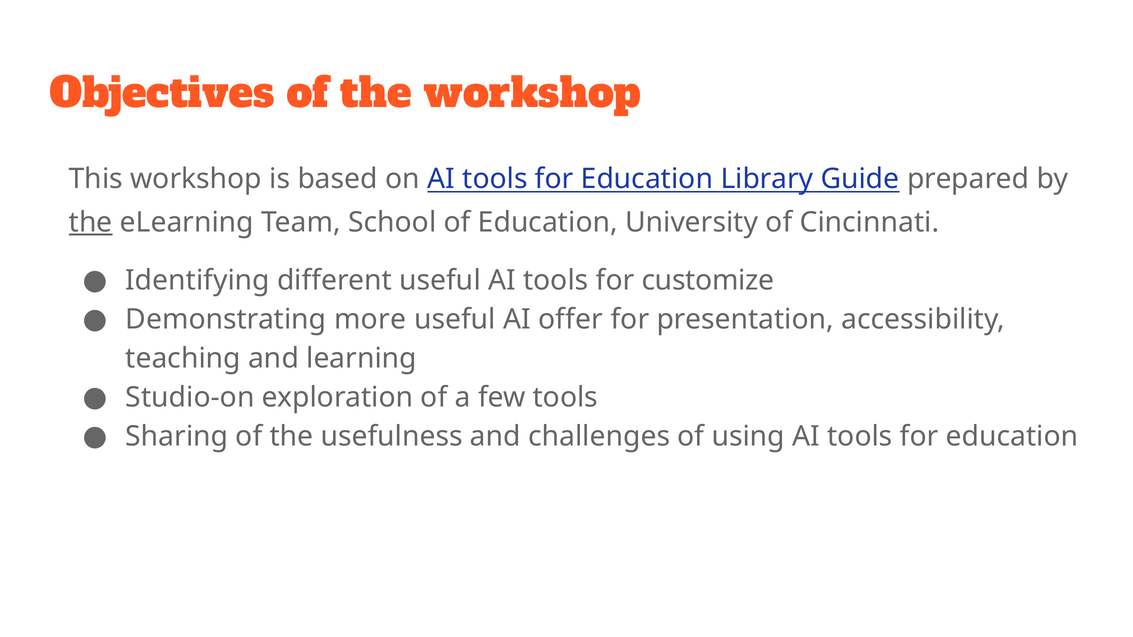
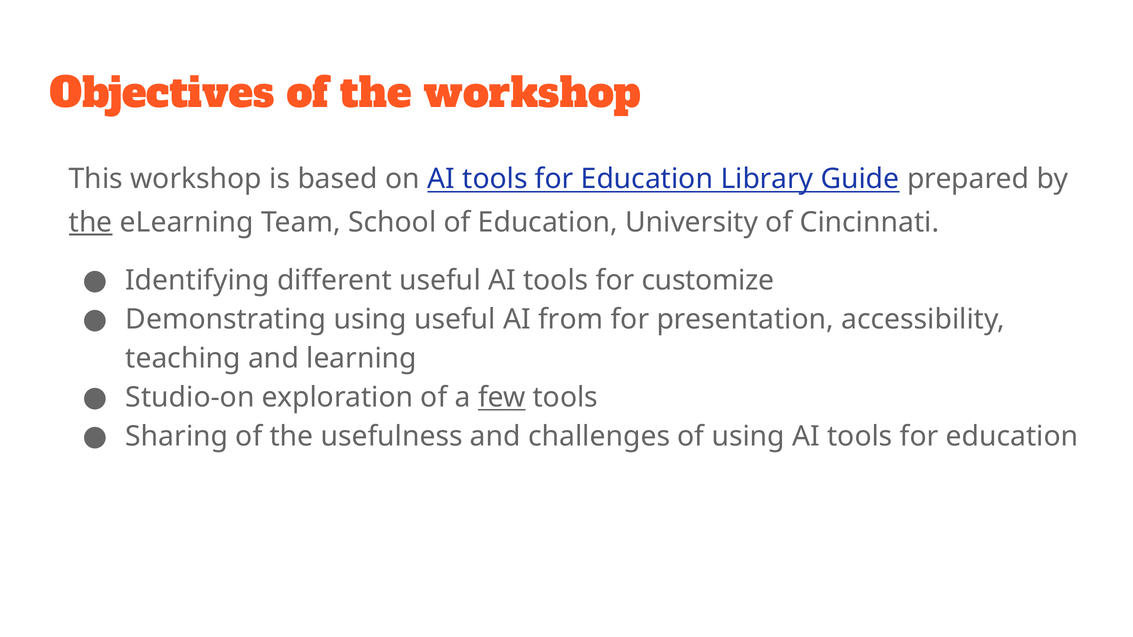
Demonstrating more: more -> using
offer: offer -> from
few underline: none -> present
